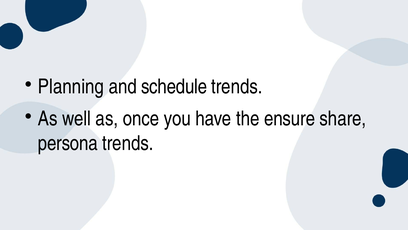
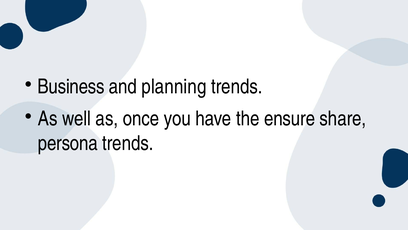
Planning: Planning -> Business
schedule: schedule -> planning
